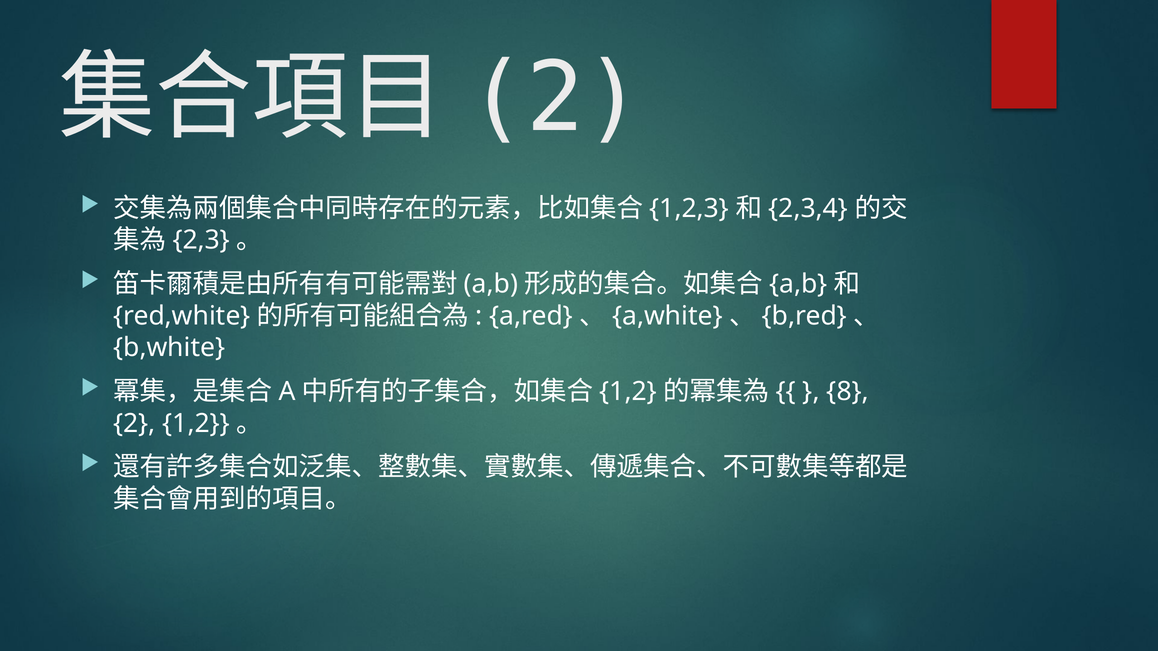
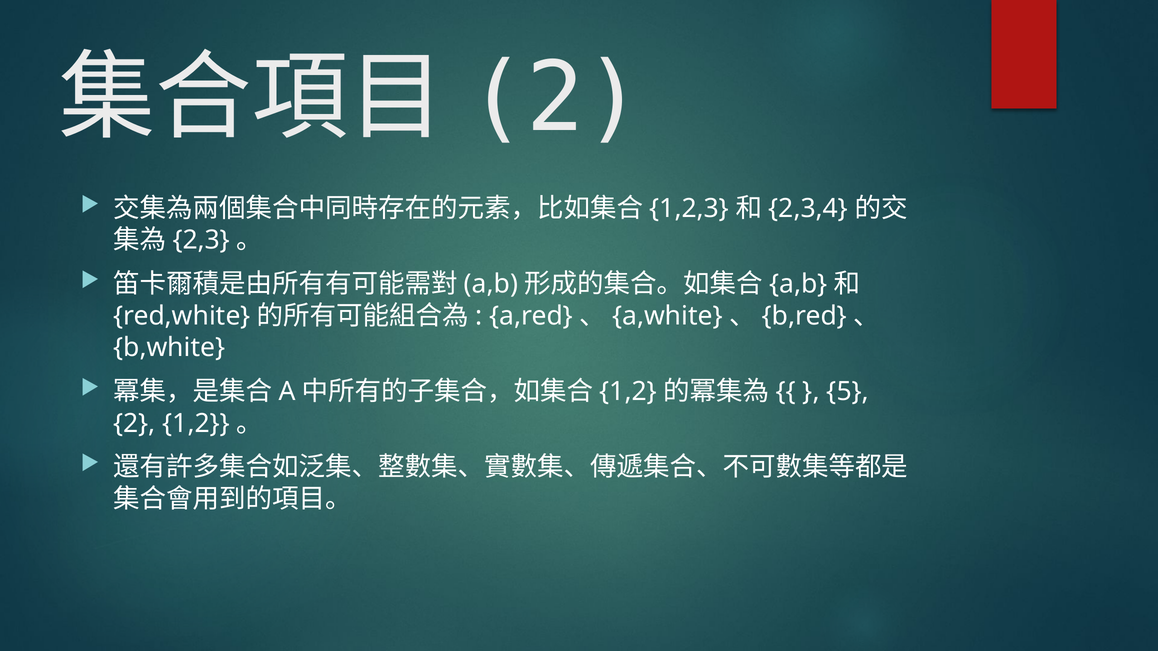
8: 8 -> 5
